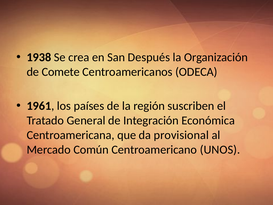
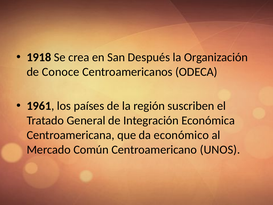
1938: 1938 -> 1918
Comete: Comete -> Conoce
provisional: provisional -> económico
